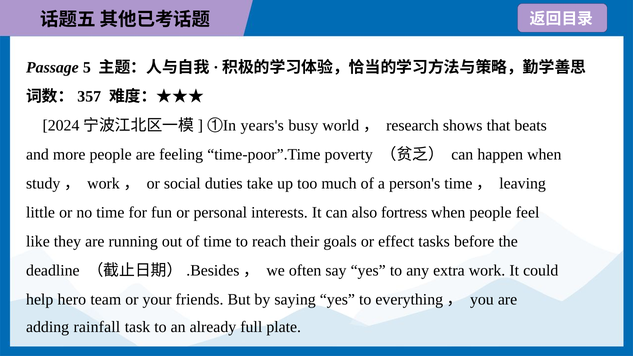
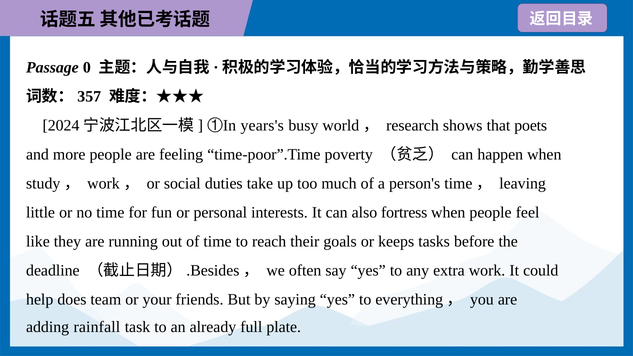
5: 5 -> 0
beats: beats -> poets
effect: effect -> keeps
hero: hero -> does
